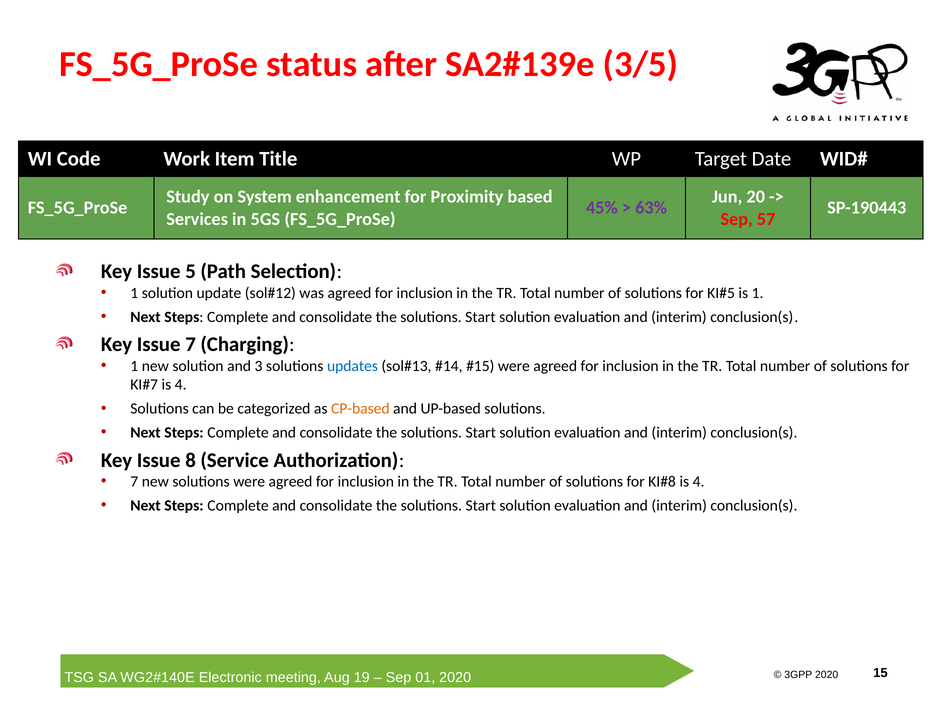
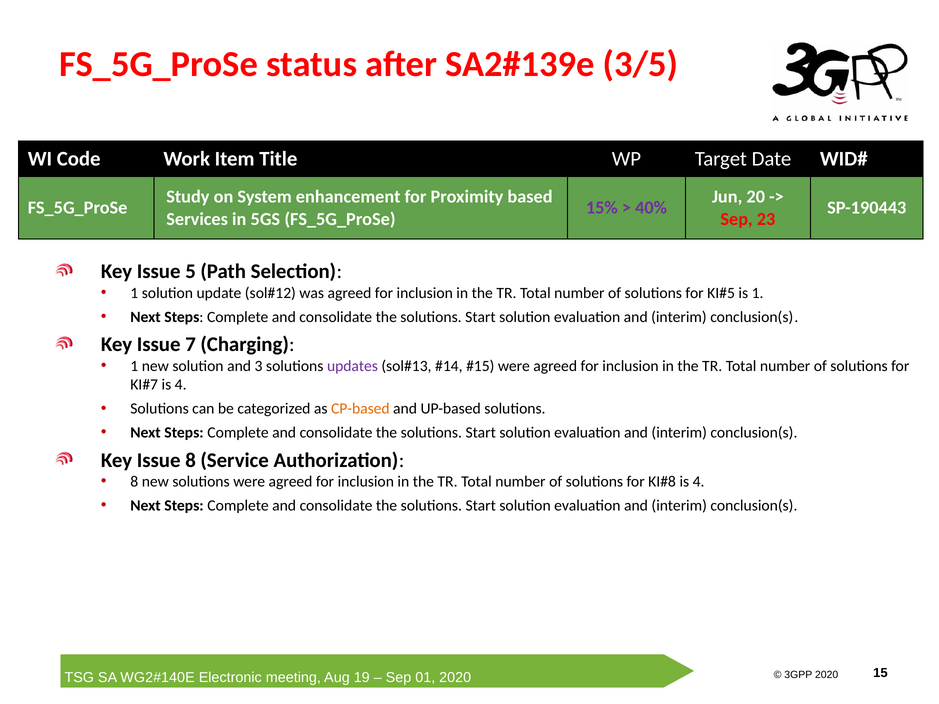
45%: 45% -> 15%
63%: 63% -> 40%
57: 57 -> 23
updates colour: blue -> purple
7 at (134, 482): 7 -> 8
